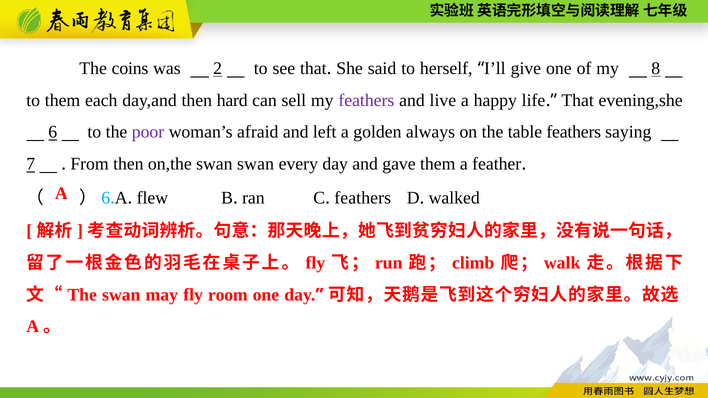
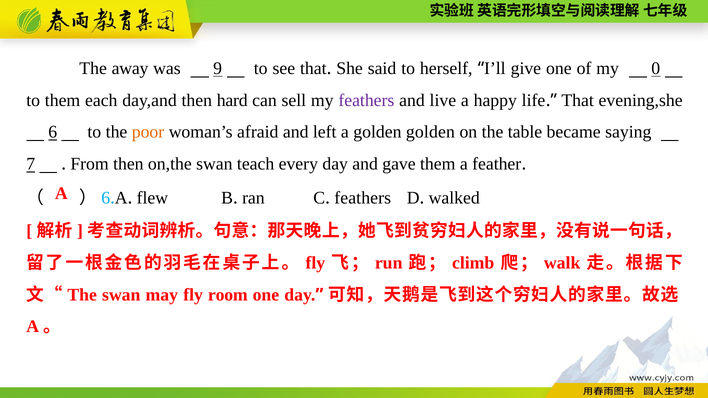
coins: coins -> away
2: 2 -> 9
8: 8 -> 0
poor colour: purple -> orange
golden always: always -> golden
table feathers: feathers -> became
swan swan: swan -> teach
